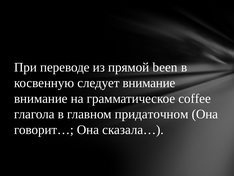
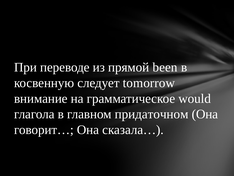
следует внимание: внимание -> tomorrow
coffee: coffee -> would
